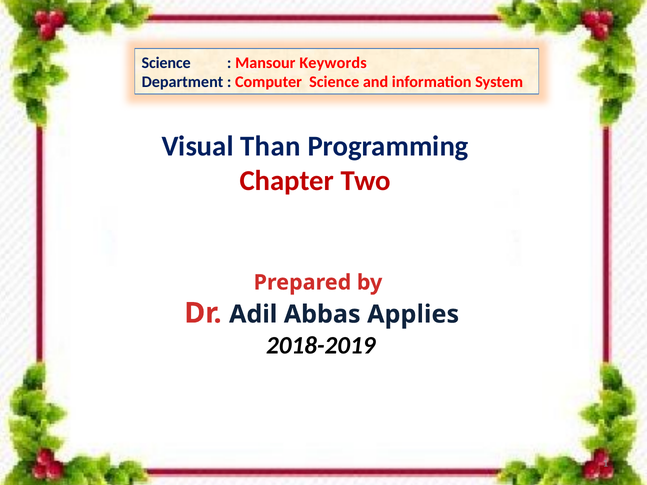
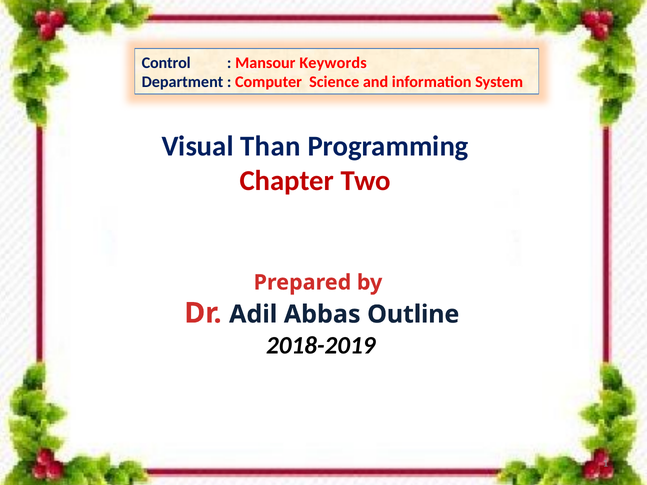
Science at (166, 63): Science -> Control
Applies: Applies -> Outline
